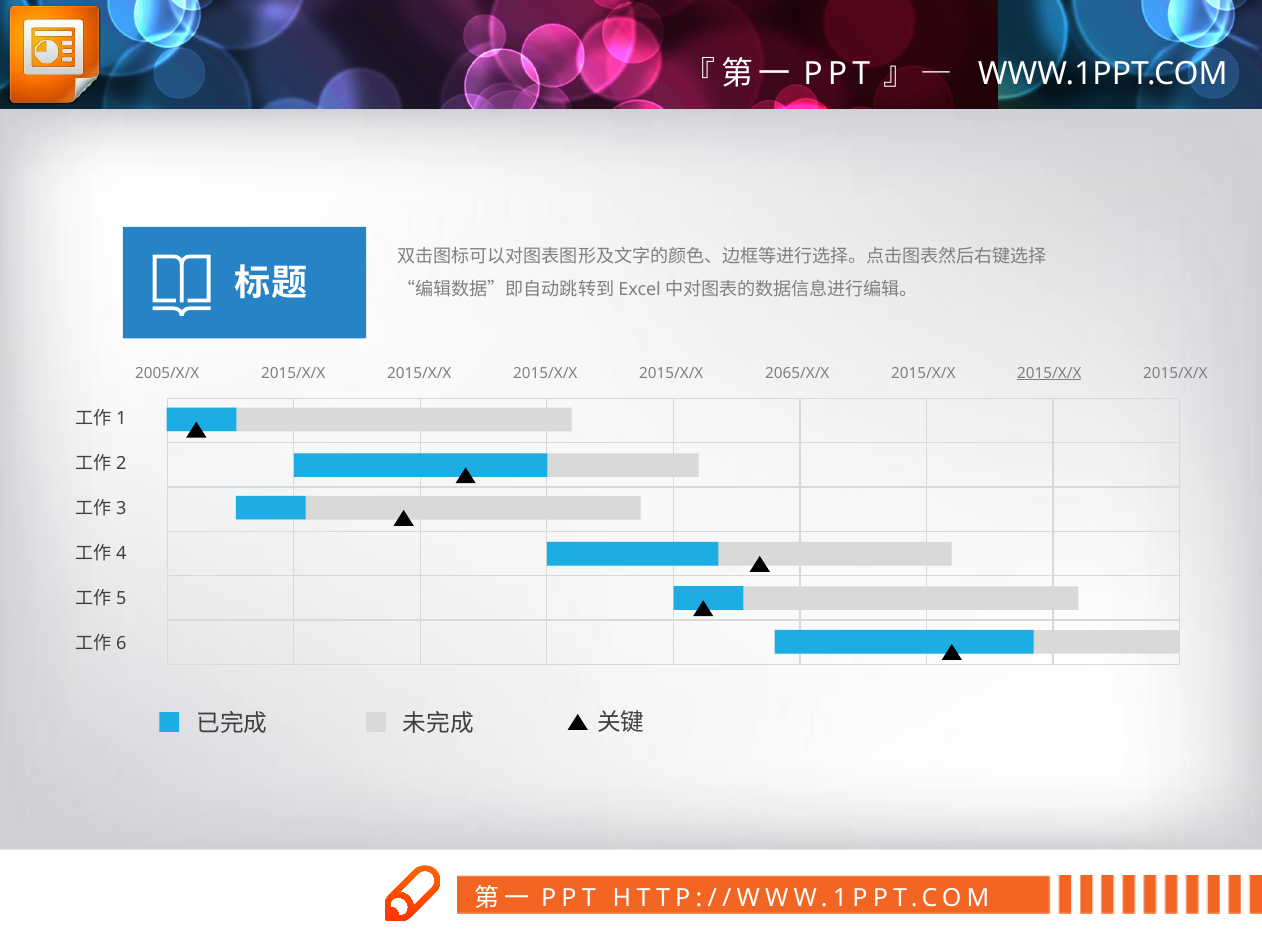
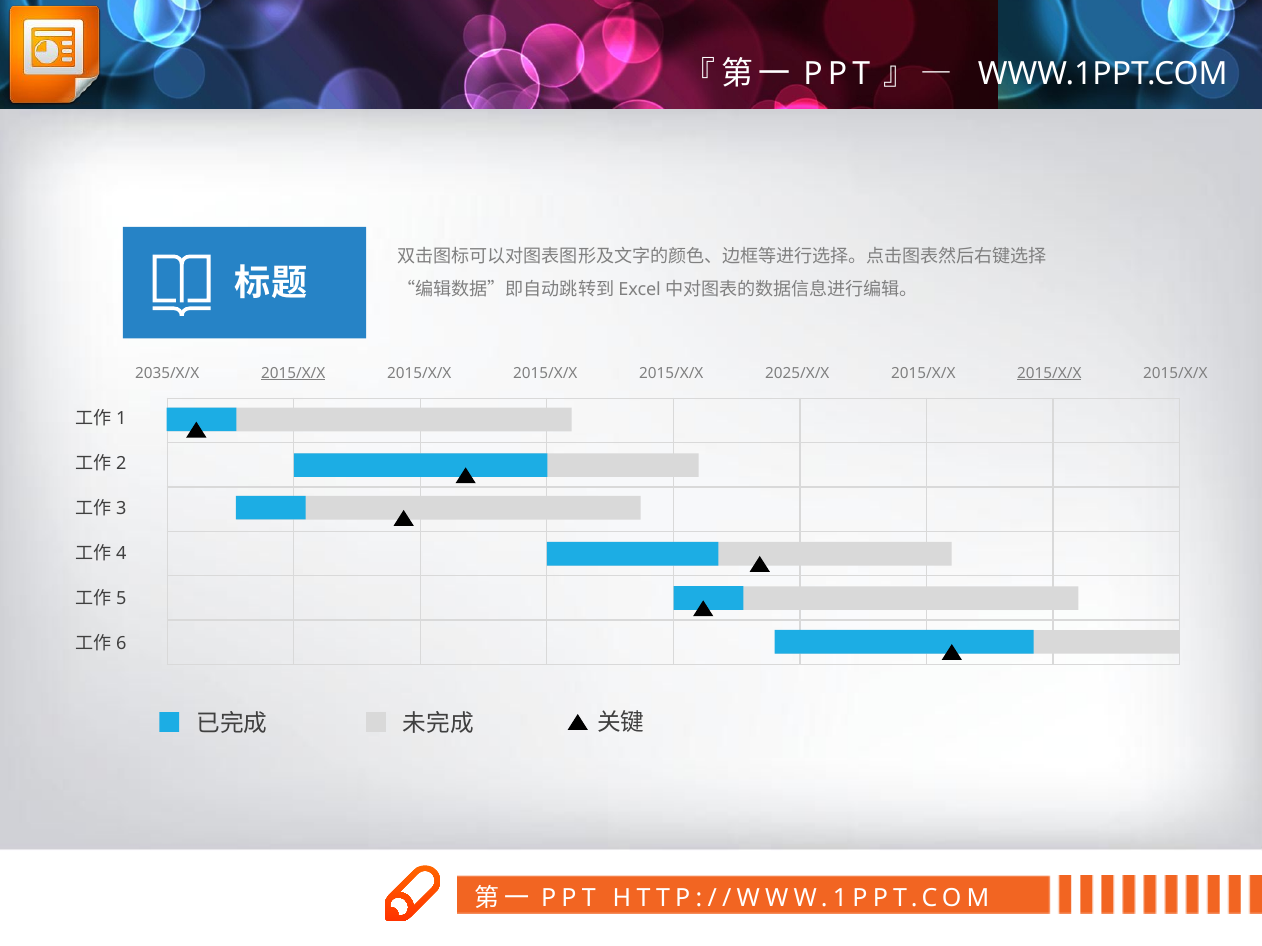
2005/X/X: 2005/X/X -> 2035/X/X
2015/X/X at (293, 373) underline: none -> present
2065/X/X: 2065/X/X -> 2025/X/X
